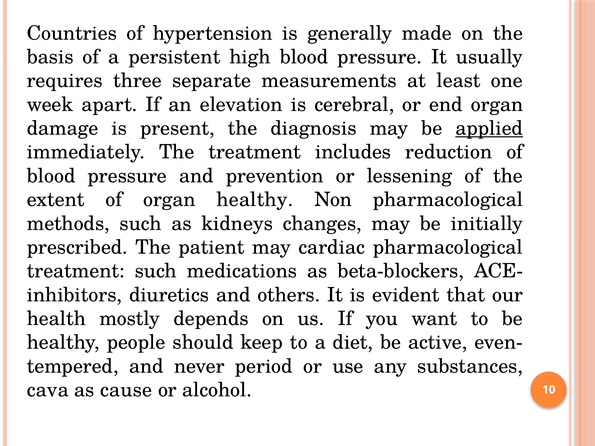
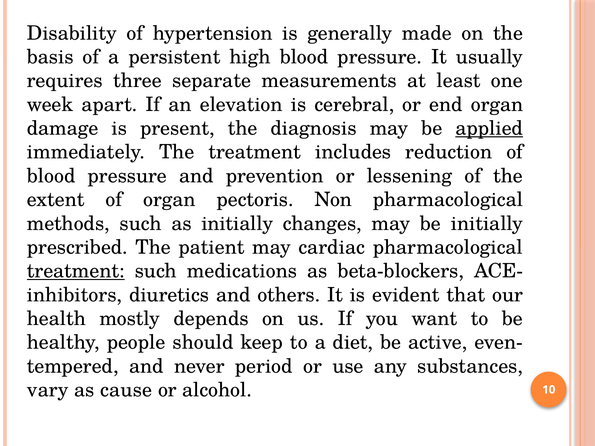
Countries: Countries -> Disability
organ healthy: healthy -> pectoris
as kidneys: kidneys -> initially
treatment at (76, 271) underline: none -> present
cava: cava -> vary
